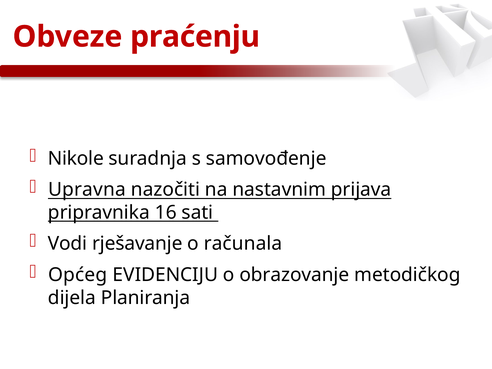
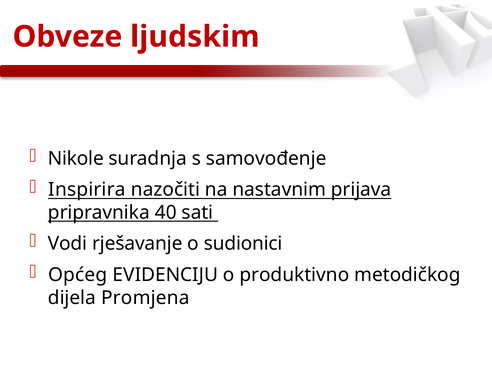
praćenju: praćenju -> ljudskim
Upravna: Upravna -> Inspirira
16: 16 -> 40
računala: računala -> sudionici
obrazovanje: obrazovanje -> produktivno
Planiranja: Planiranja -> Promjena
